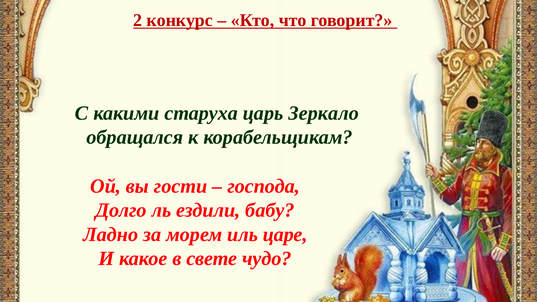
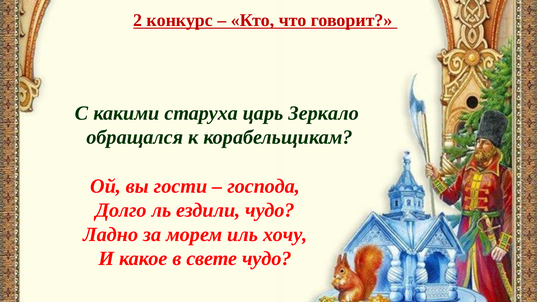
ездили бабу: бабу -> чудо
царе: царе -> хочу
